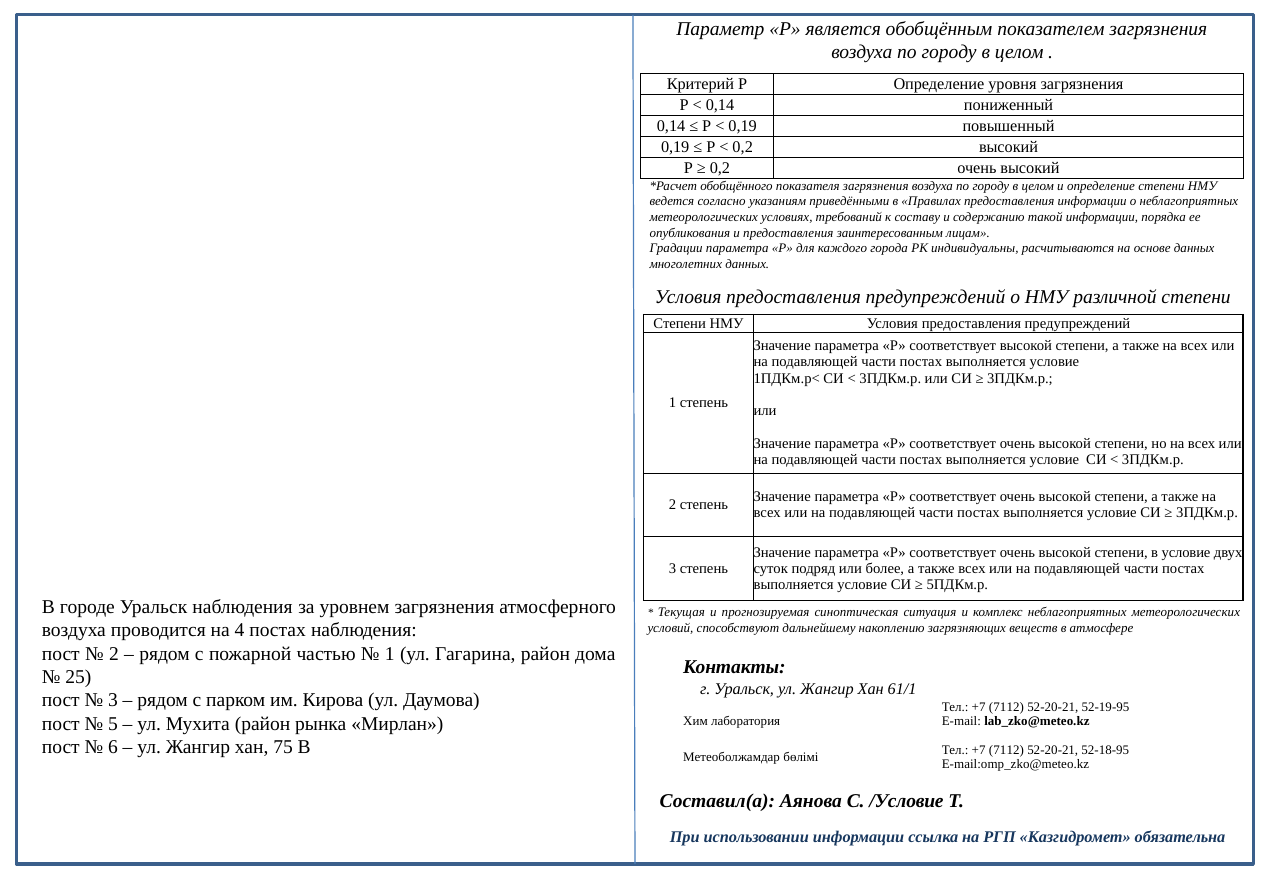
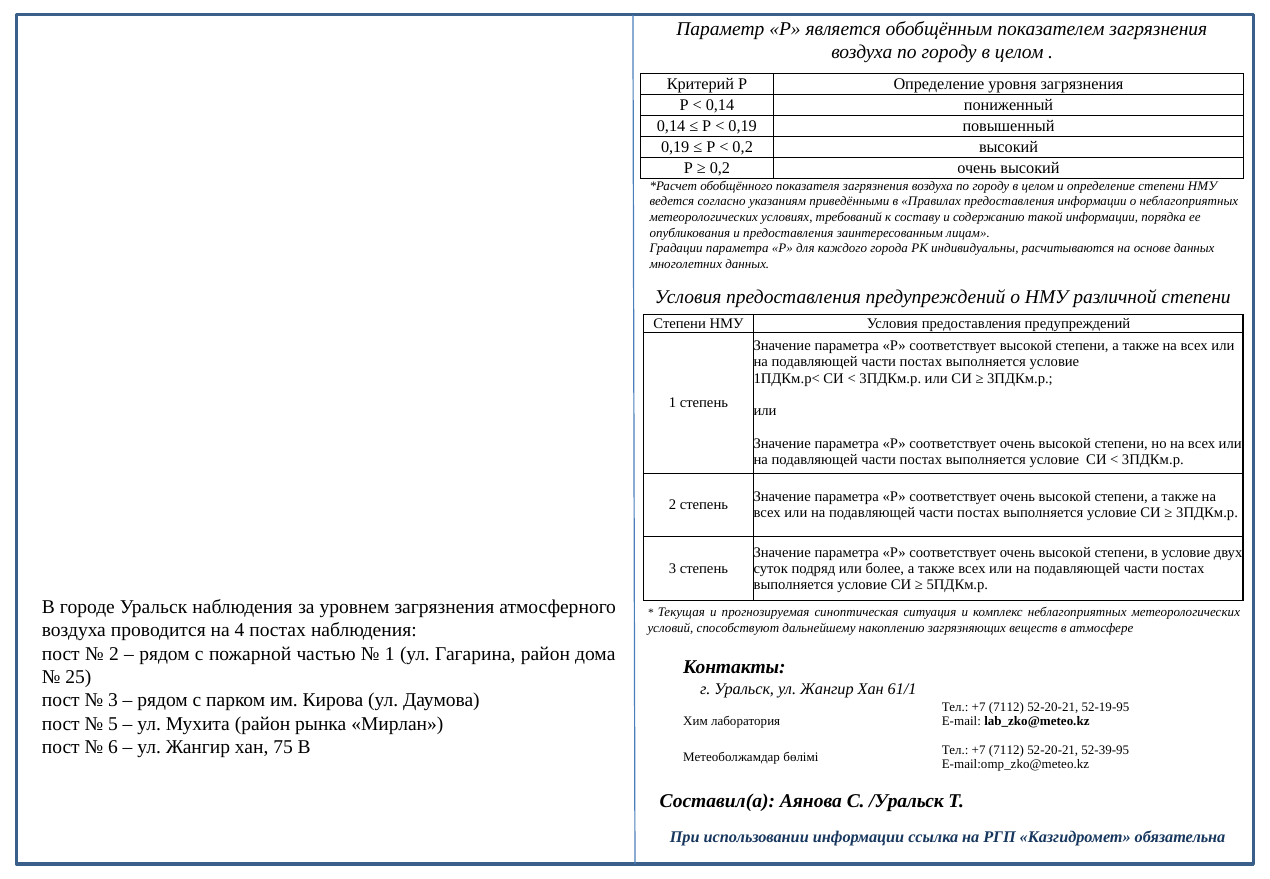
52-18-95: 52-18-95 -> 52-39-95
/Условие: /Условие -> /Уральск
